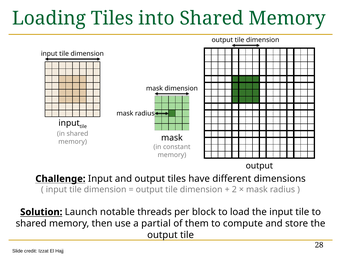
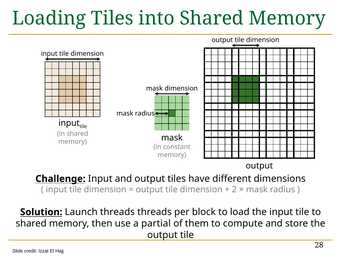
Launch notable: notable -> threads
